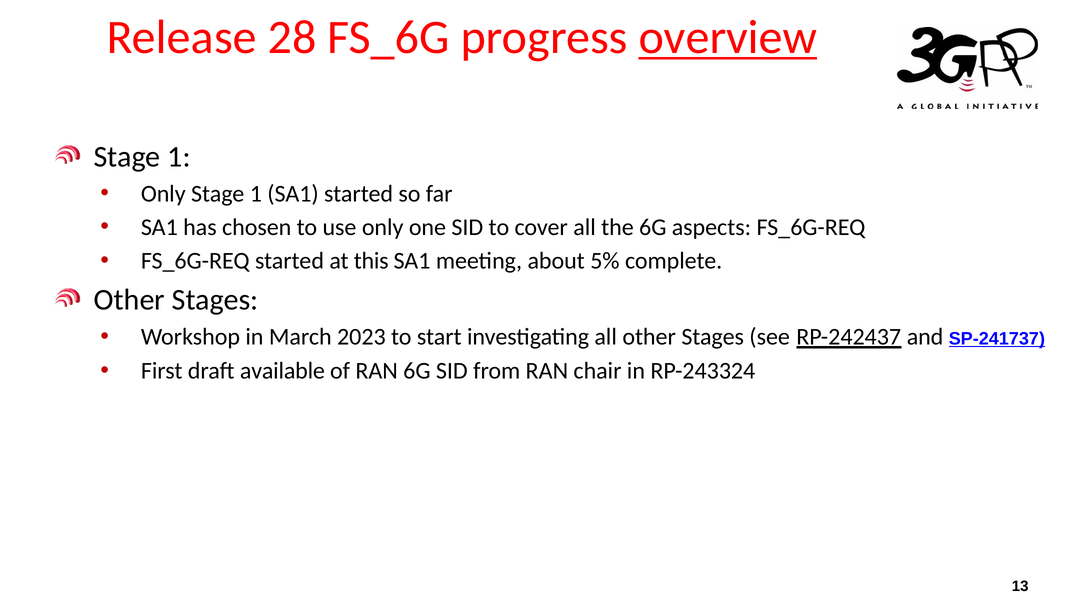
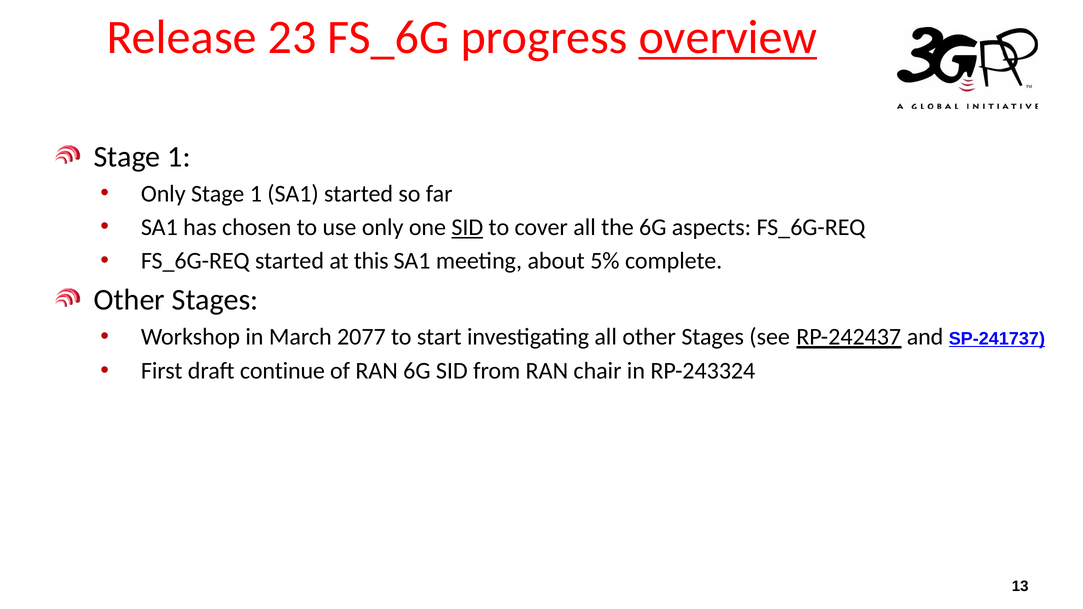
28: 28 -> 23
SID at (467, 227) underline: none -> present
2023: 2023 -> 2077
available: available -> continue
